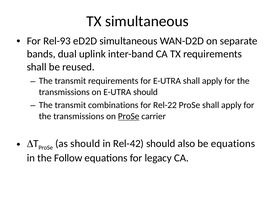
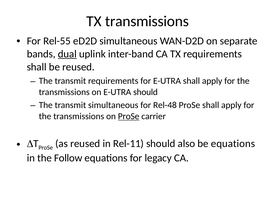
TX simultaneous: simultaneous -> transmissions
Rel-93: Rel-93 -> Rel-55
dual underline: none -> present
transmit combinations: combinations -> simultaneous
Rel-22: Rel-22 -> Rel-48
as should: should -> reused
Rel-42: Rel-42 -> Rel-11
